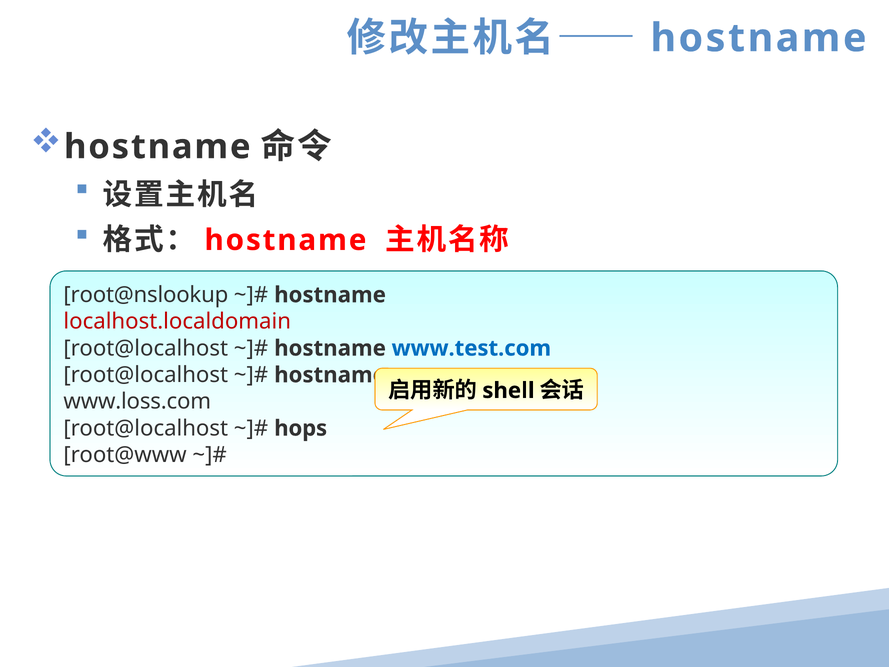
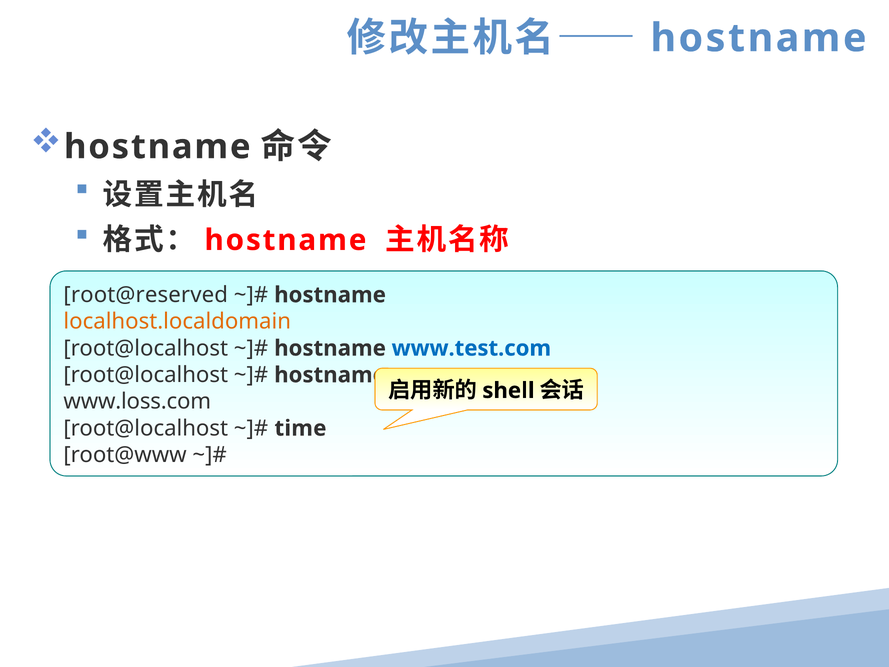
root@nslookup: root@nslookup -> root@reserved
localhost.localdomain colour: red -> orange
hops: hops -> time
